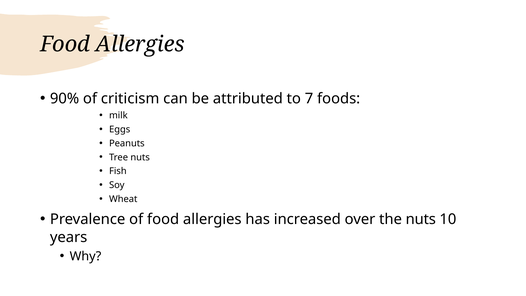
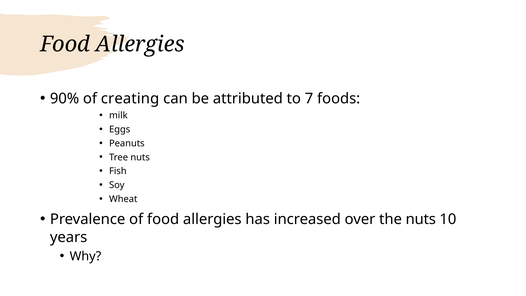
criticism: criticism -> creating
